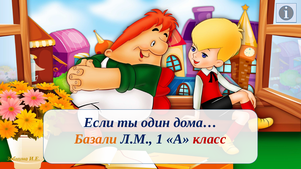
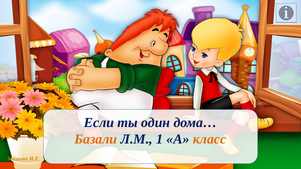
класс colour: red -> orange
